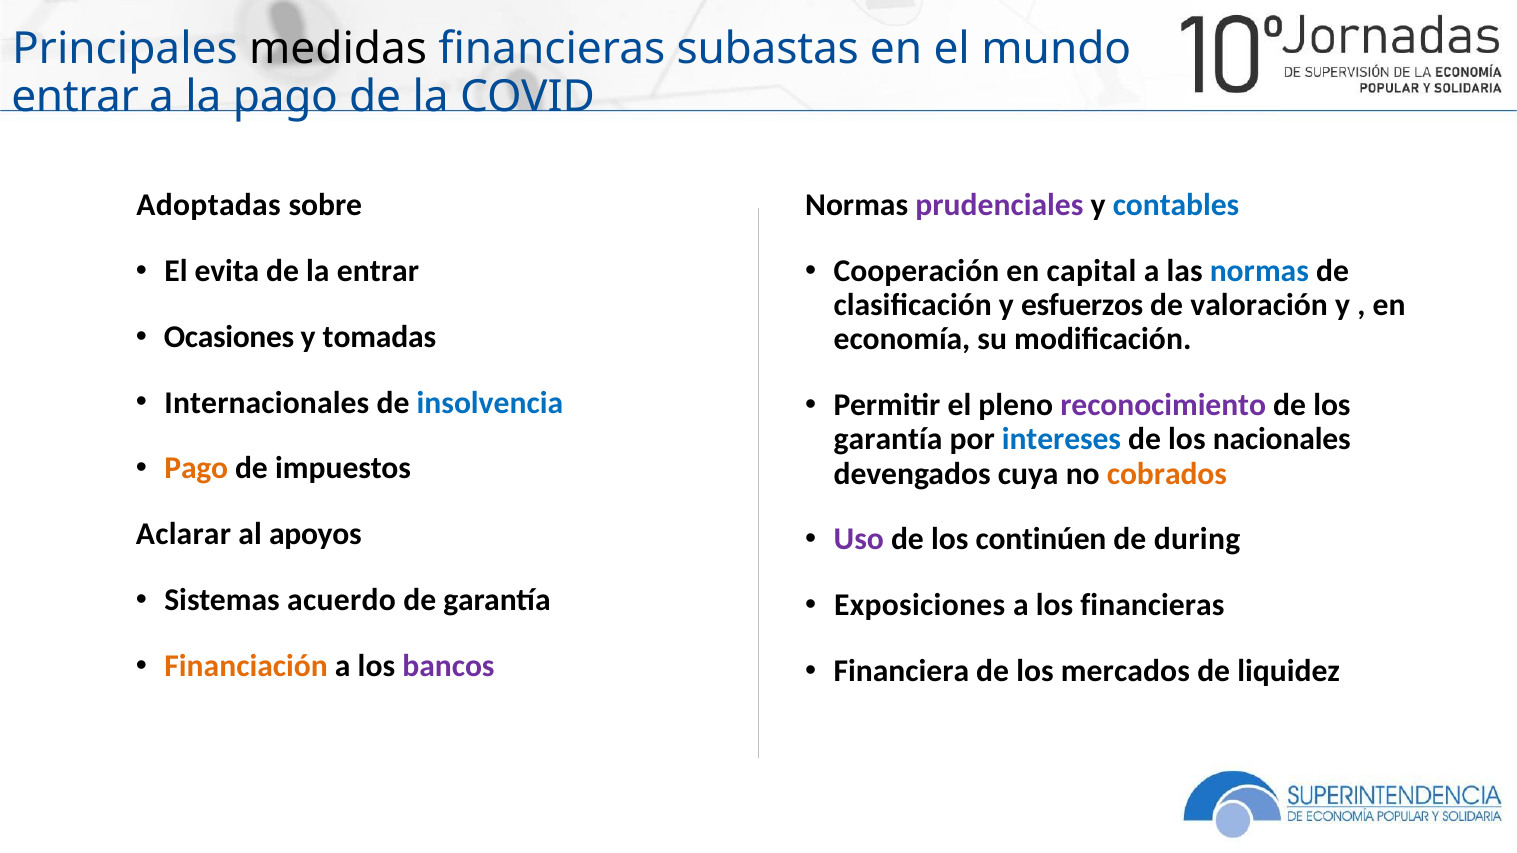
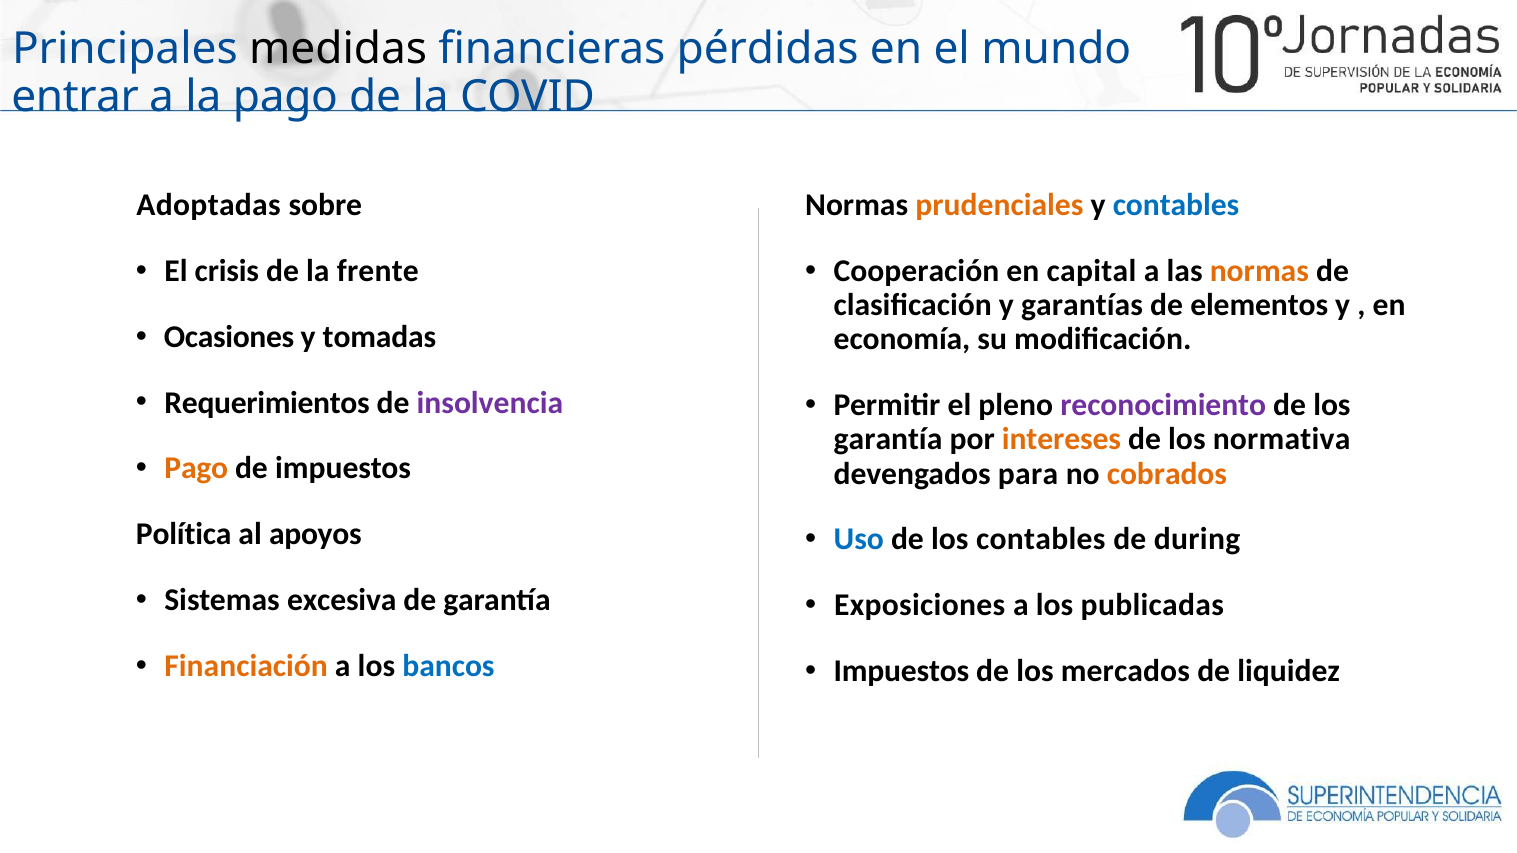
subastas: subastas -> pérdidas
prudenciales colour: purple -> orange
evita: evita -> crisis
la entrar: entrar -> frente
normas at (1259, 271) colour: blue -> orange
esfuerzos: esfuerzos -> garantías
valoración: valoración -> elementos
Internacionales: Internacionales -> Requerimientos
insolvencia colour: blue -> purple
intereses colour: blue -> orange
nacionales: nacionales -> normativa
cuya: cuya -> para
Aclarar: Aclarar -> Política
Uso colour: purple -> blue
los continúen: continúen -> contables
acuerdo: acuerdo -> excesiva
los financieras: financieras -> publicadas
bancos colour: purple -> blue
Financiera at (901, 671): Financiera -> Impuestos
